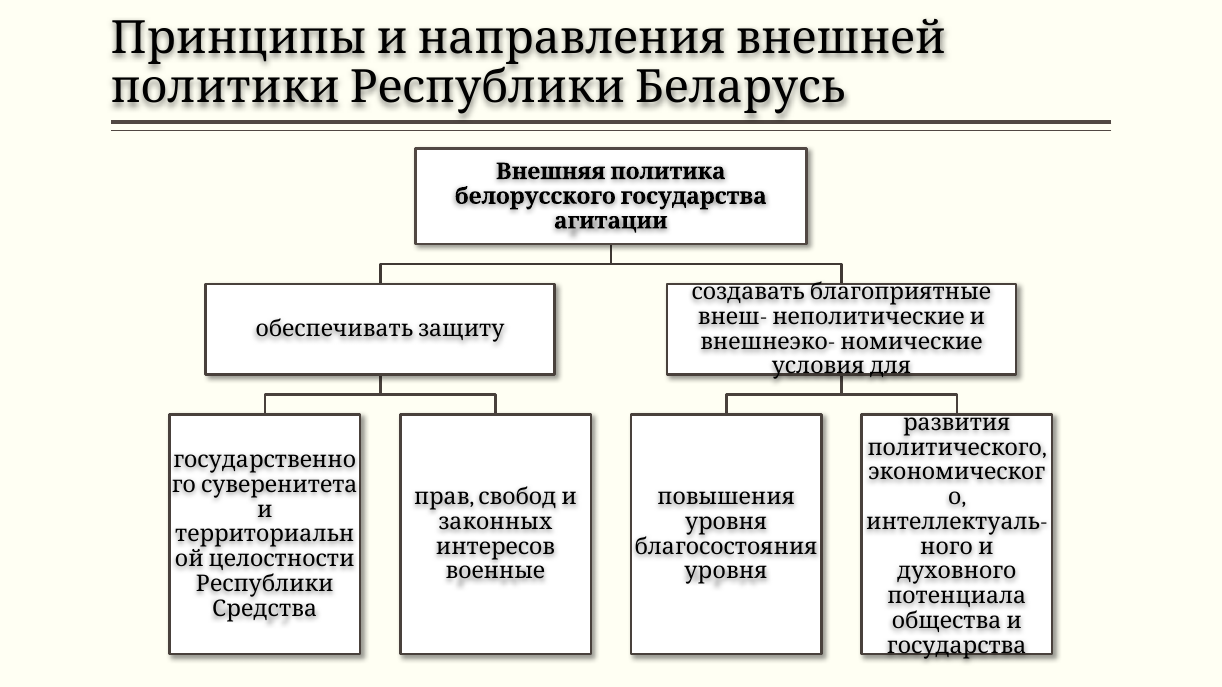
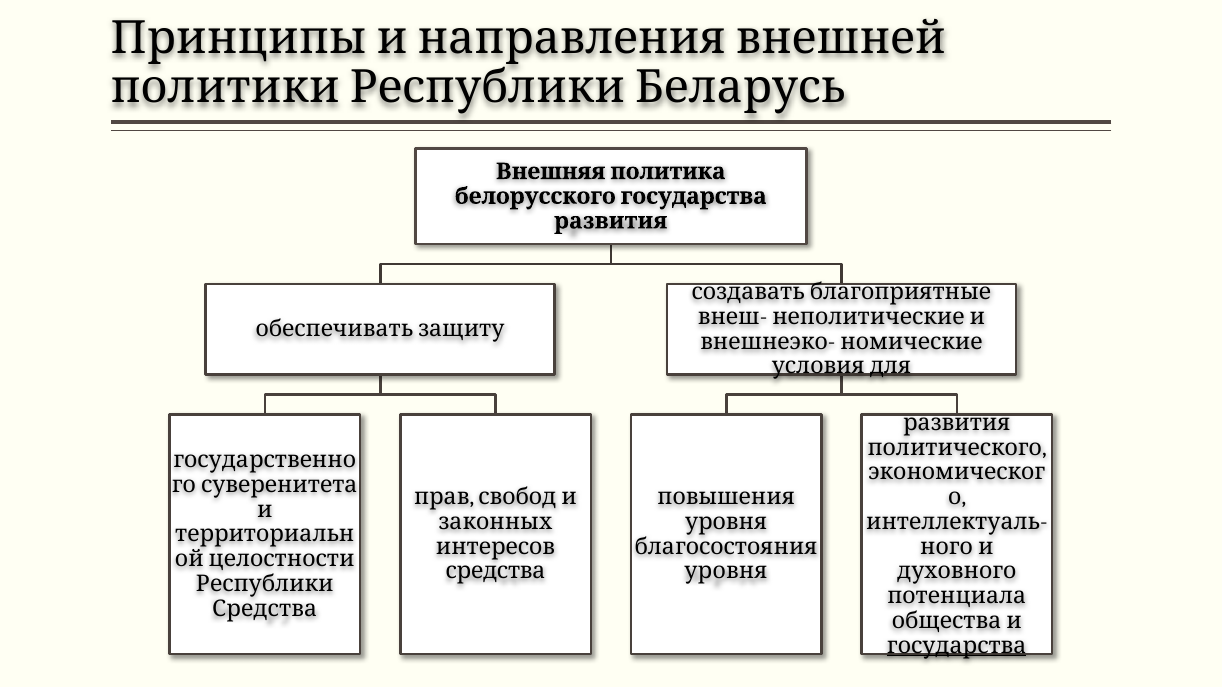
агитации at (611, 221): агитации -> развития
военные at (495, 572): военные -> средства
государства underline: none -> present
